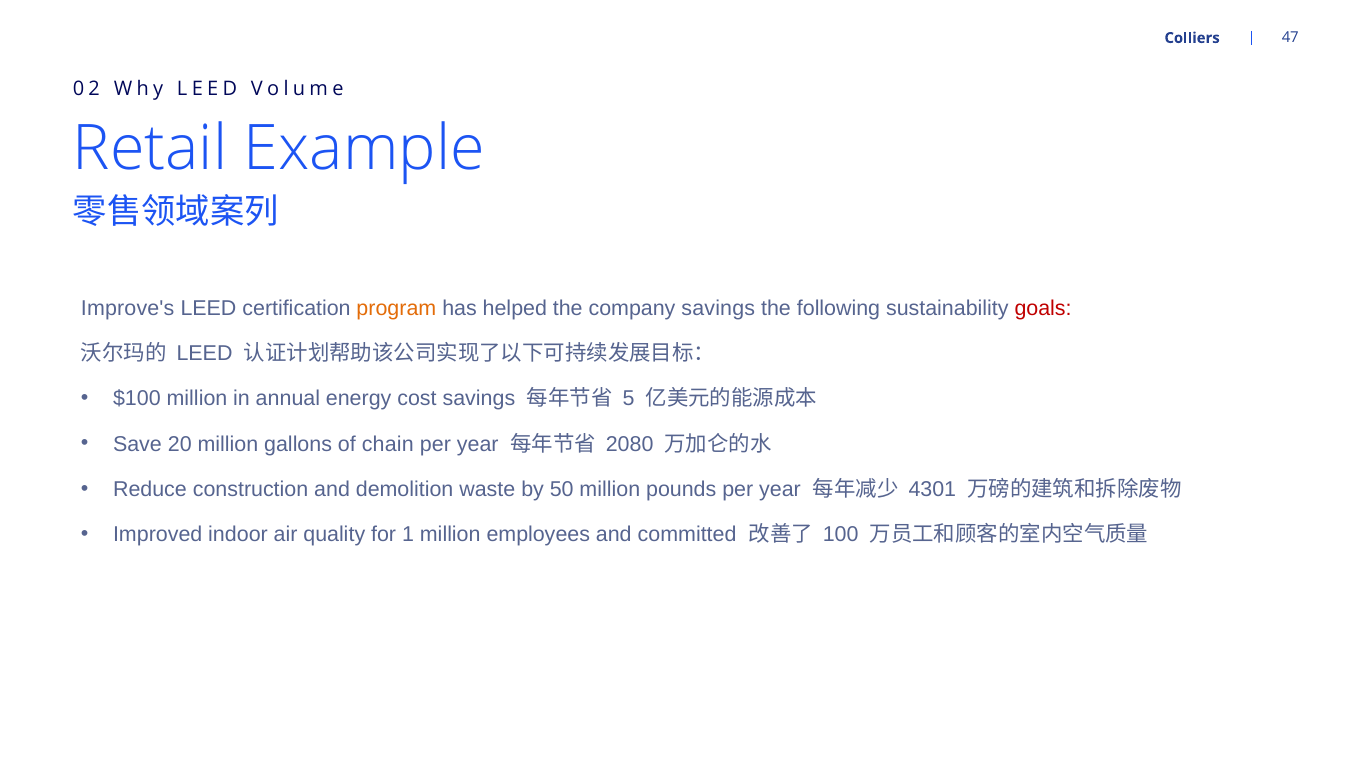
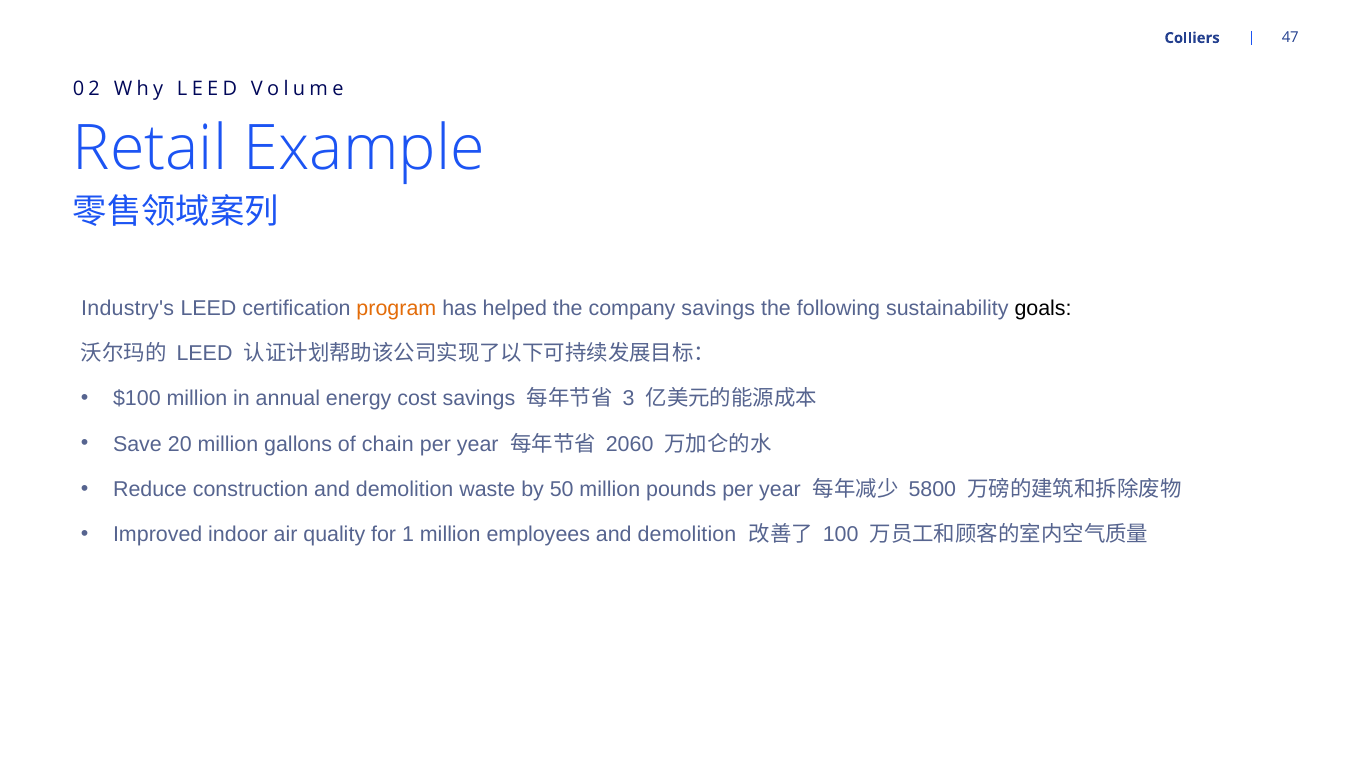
Improve's: Improve's -> Industry's
goals colour: red -> black
5: 5 -> 3
2080: 2080 -> 2060
4301: 4301 -> 5800
employees and committed: committed -> demolition
